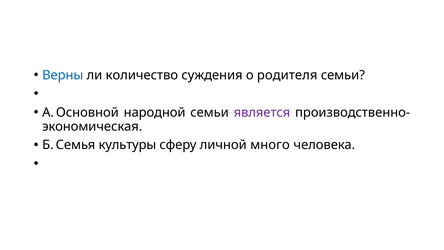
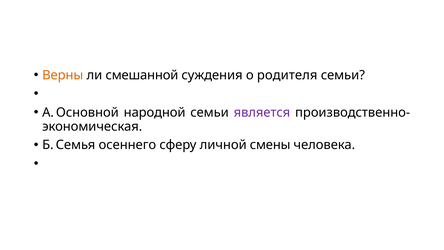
Верны colour: blue -> orange
количество: количество -> смешанной
культуры: культуры -> осеннего
много: много -> смены
